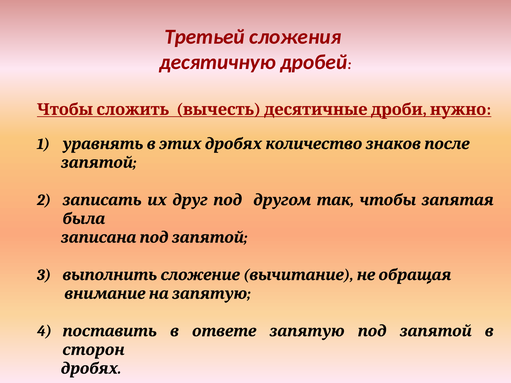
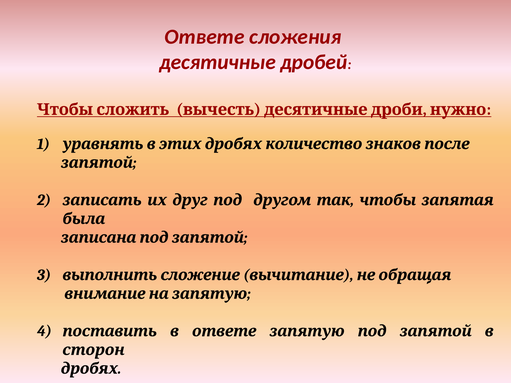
Третьей at (205, 37): Третьей -> Ответе
десятичную: десятичную -> десятичные
